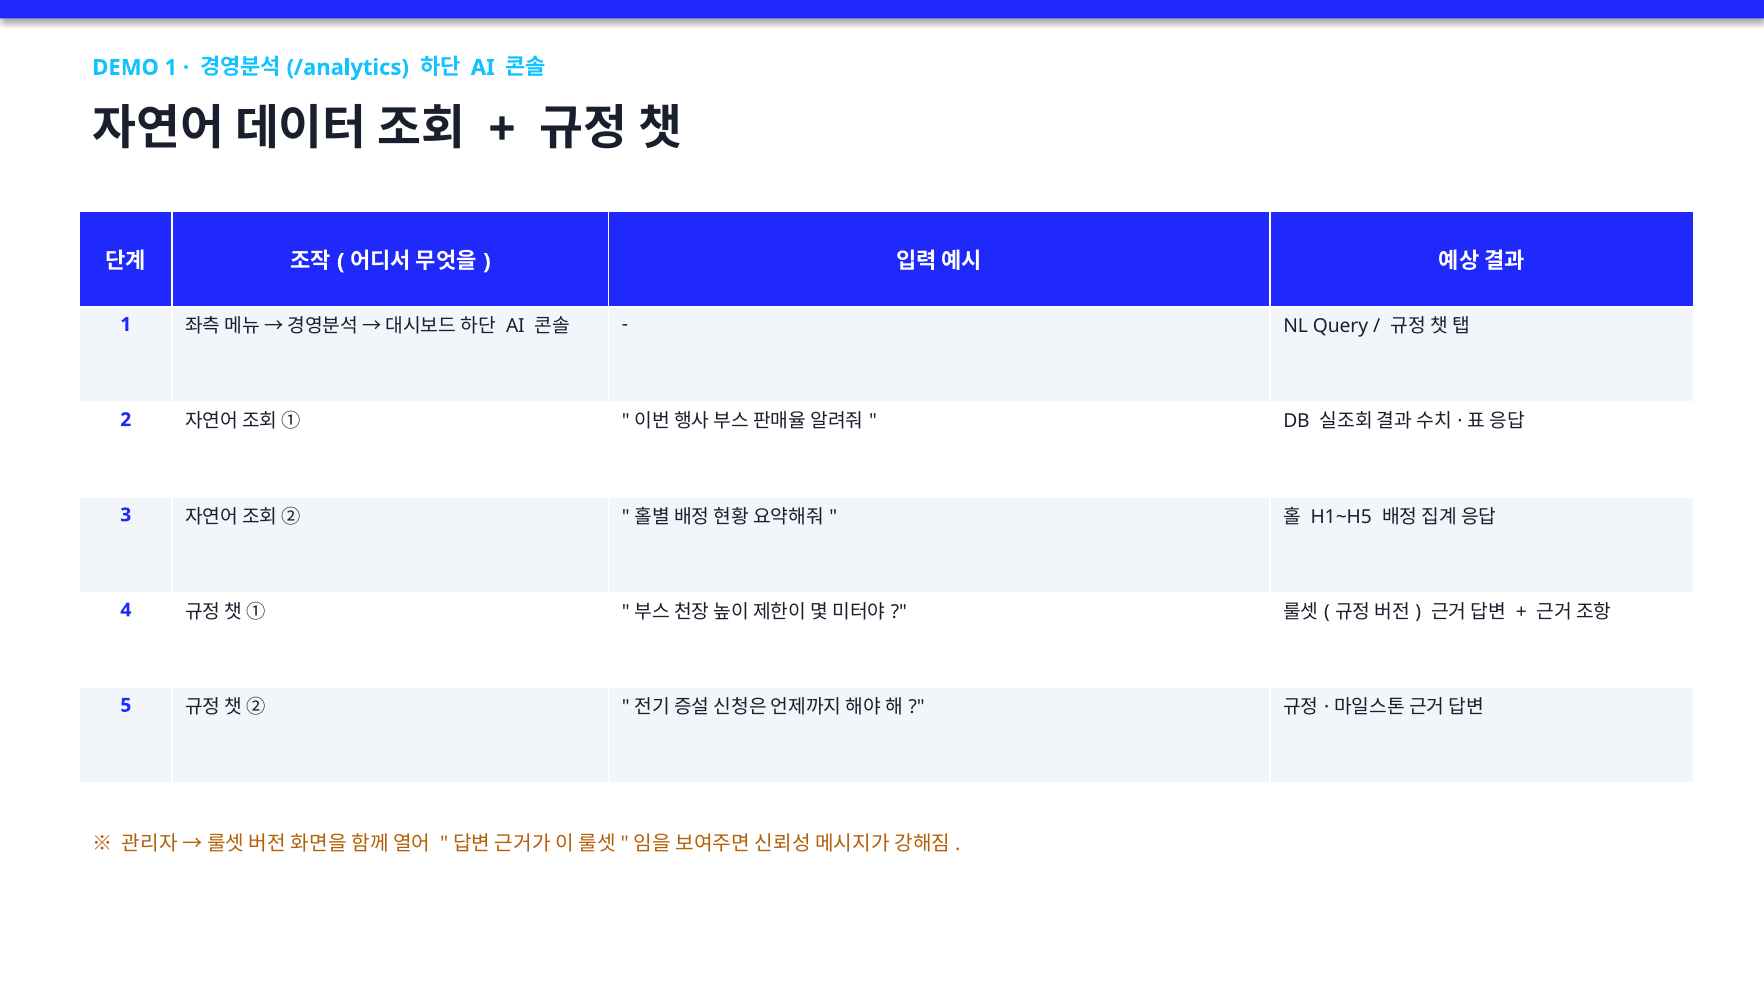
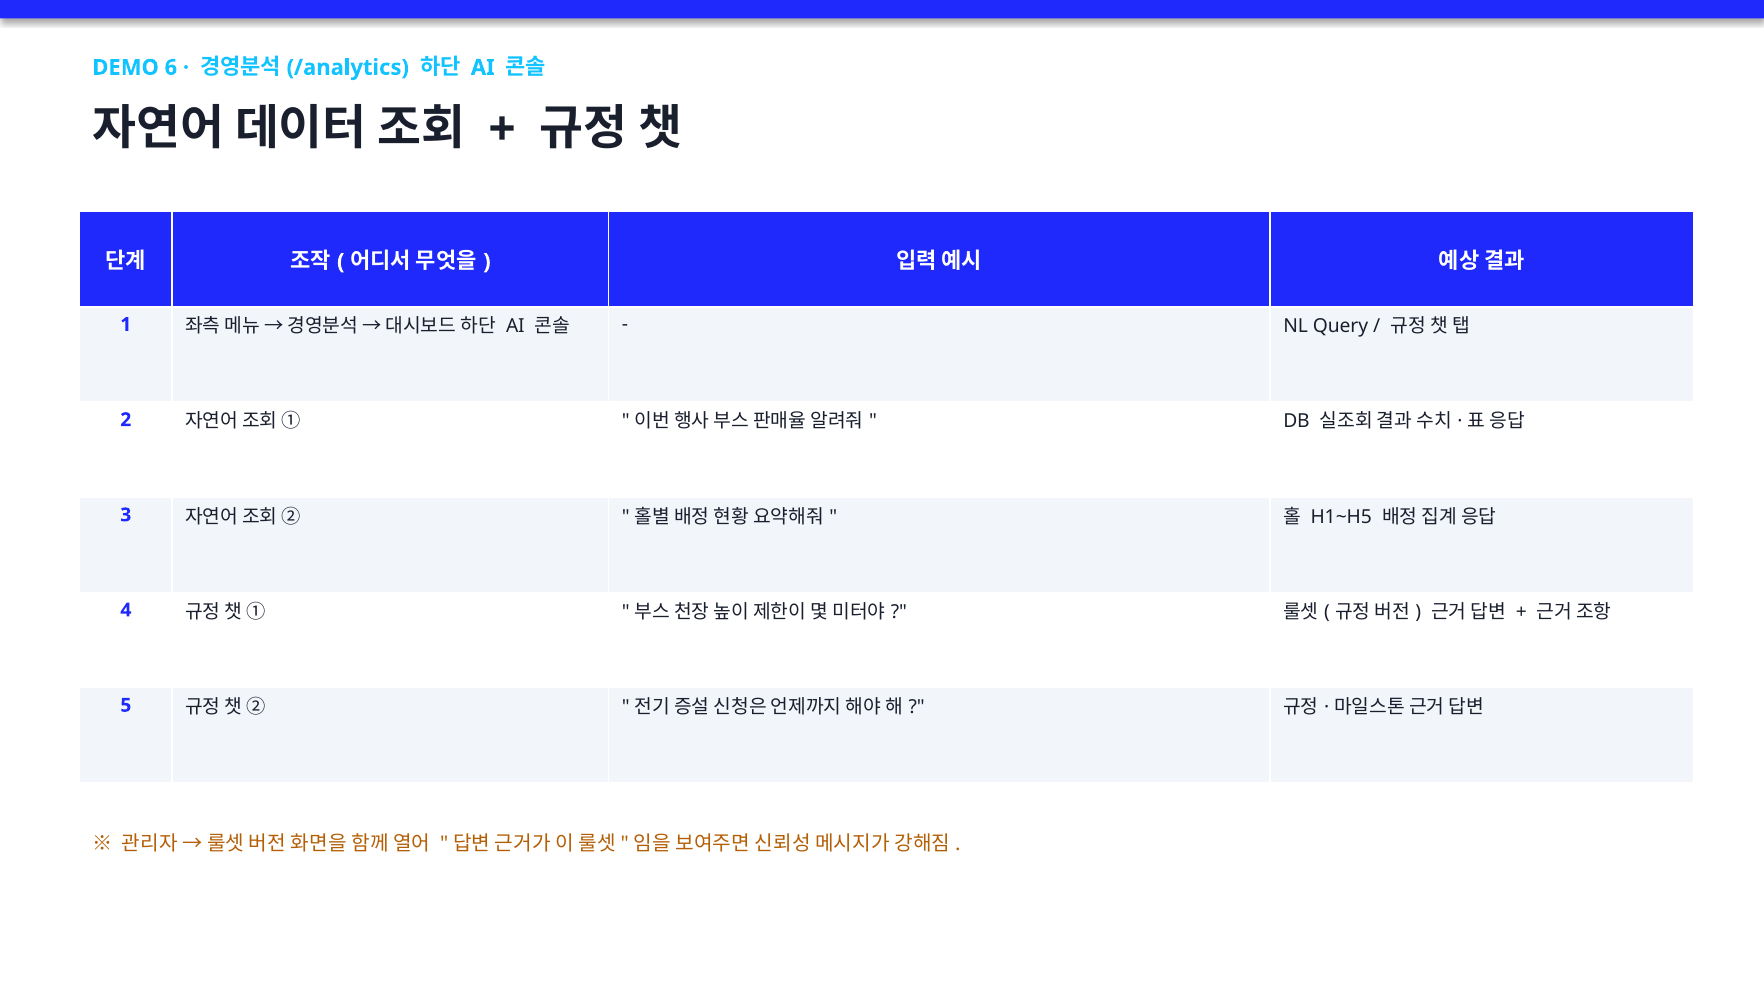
DEMO 1: 1 -> 6
